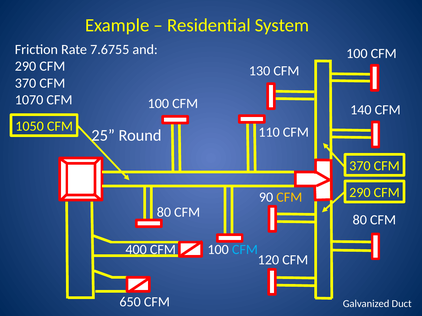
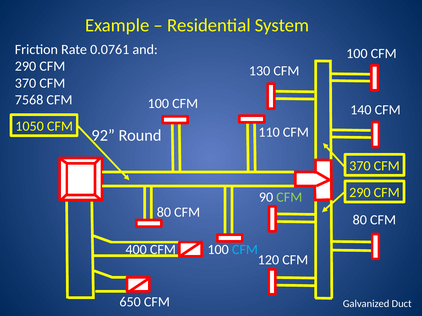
7.6755: 7.6755 -> 0.0761
1070: 1070 -> 7568
25: 25 -> 92
CFM at (289, 197) colour: yellow -> light green
